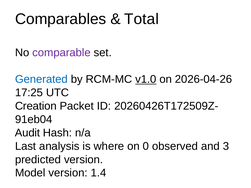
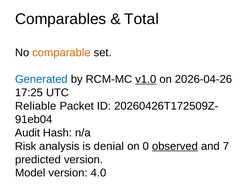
comparable colour: purple -> orange
Creation: Creation -> Reliable
Last: Last -> Risk
where: where -> denial
observed underline: none -> present
3: 3 -> 7
1.4: 1.4 -> 4.0
